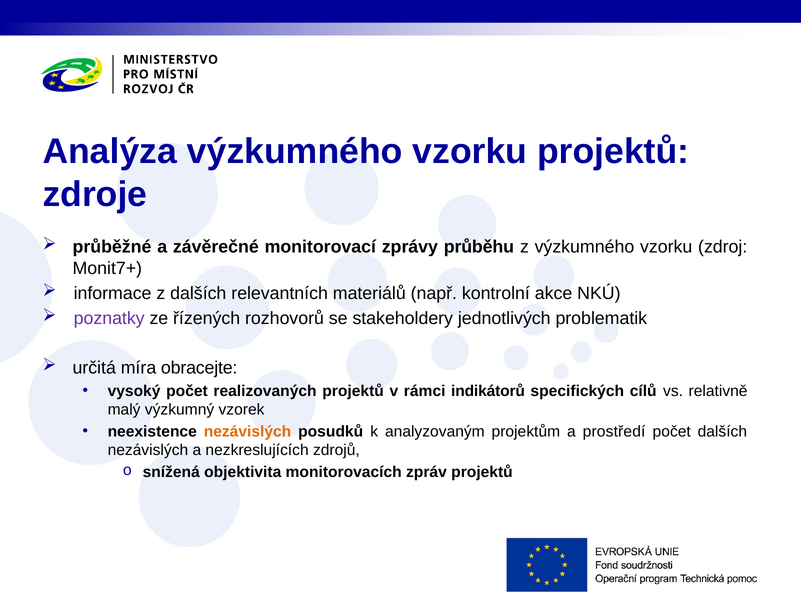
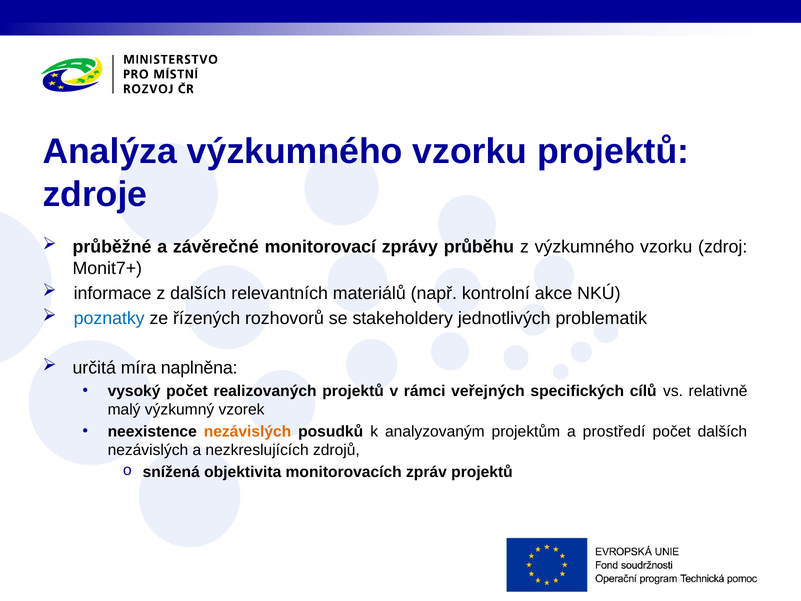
poznatky colour: purple -> blue
obracejte: obracejte -> naplněna
indikátorů: indikátorů -> veřejných
